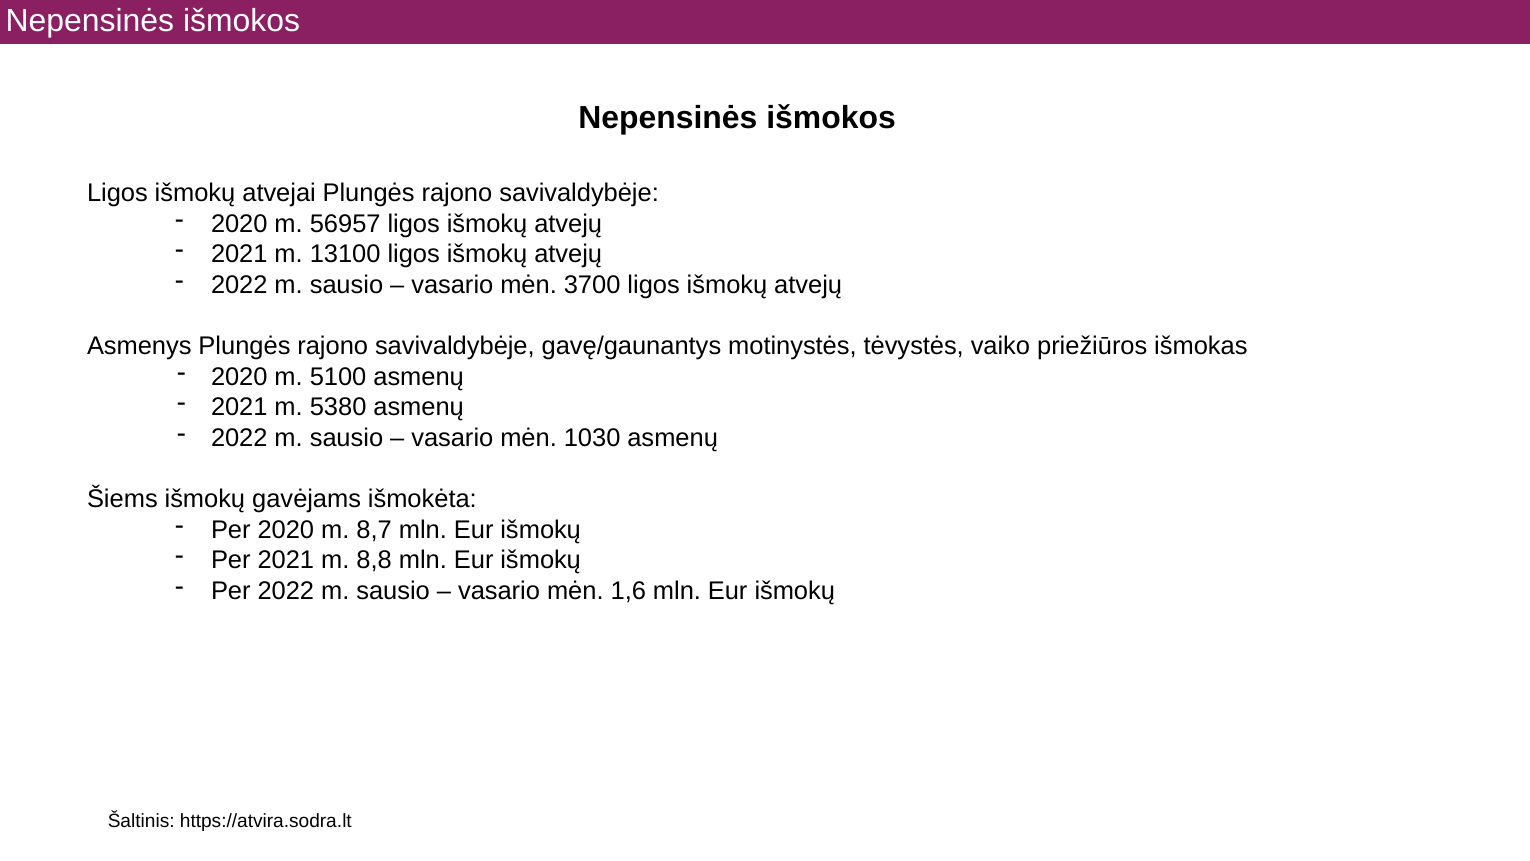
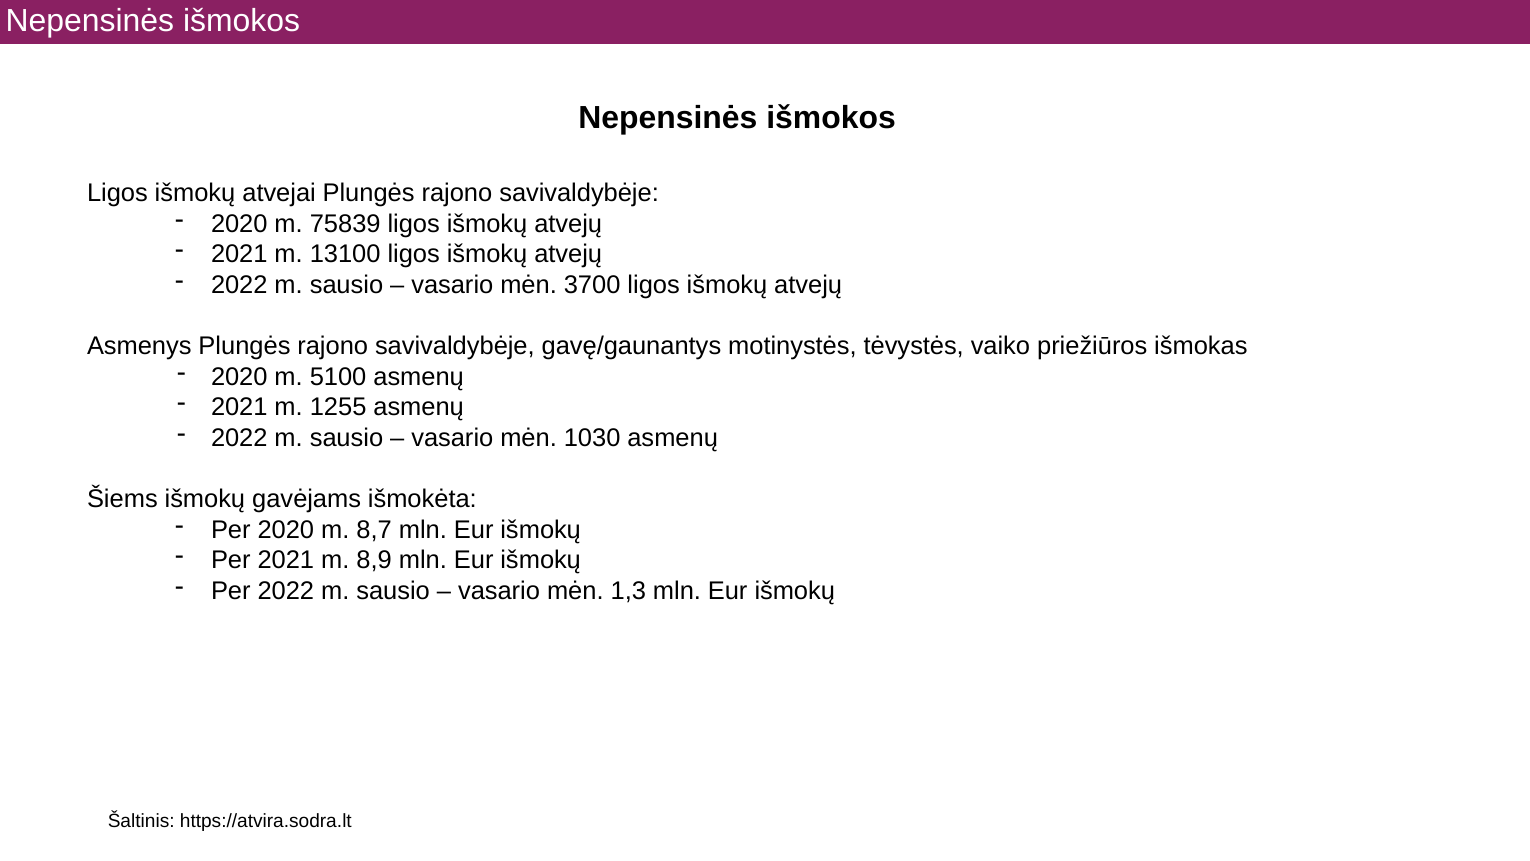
56957: 56957 -> 75839
5380: 5380 -> 1255
8,8: 8,8 -> 8,9
1,6: 1,6 -> 1,3
